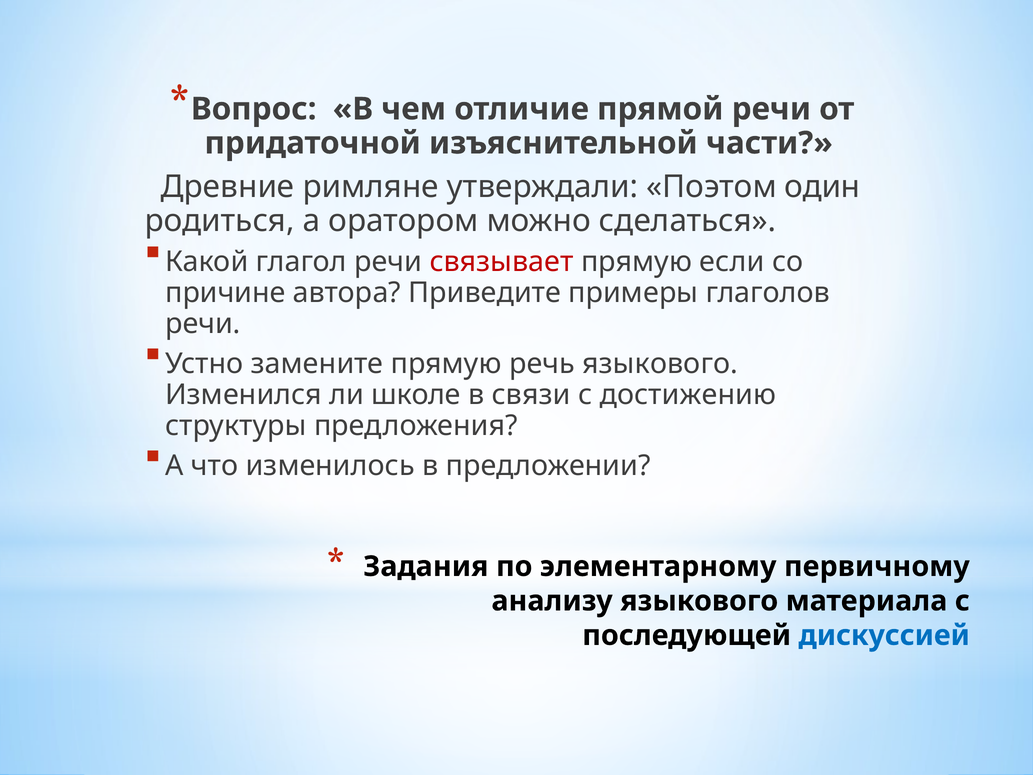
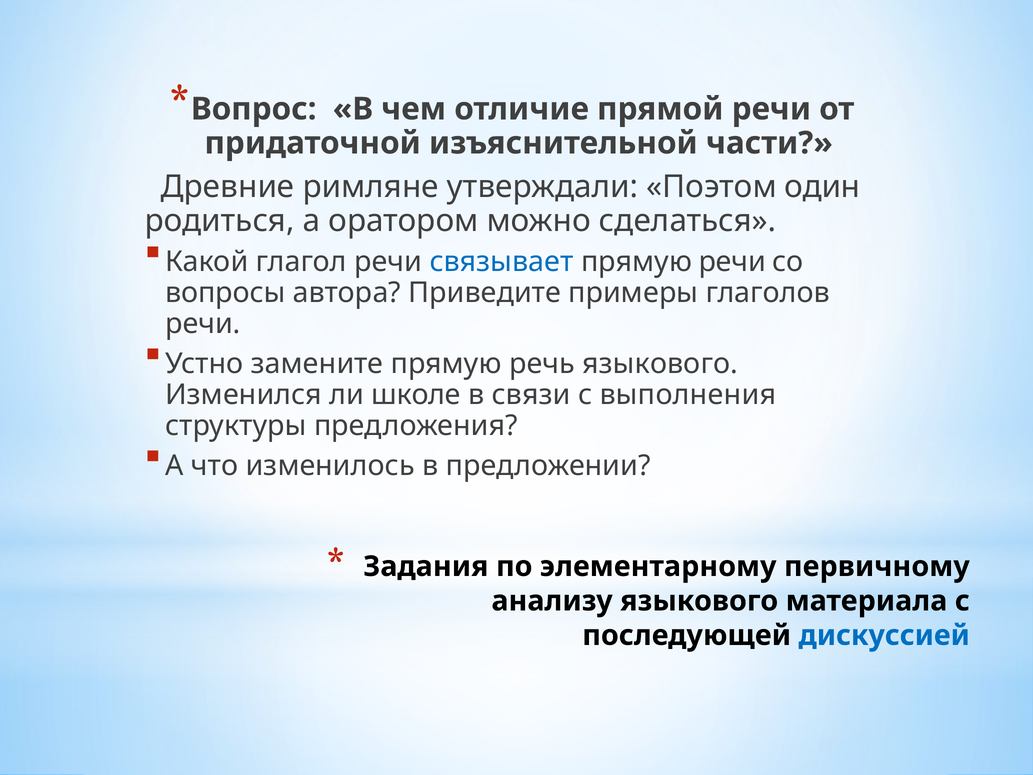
связывает colour: red -> blue
прямую если: если -> речи
причине: причине -> вопросы
достижению: достижению -> выполнения
